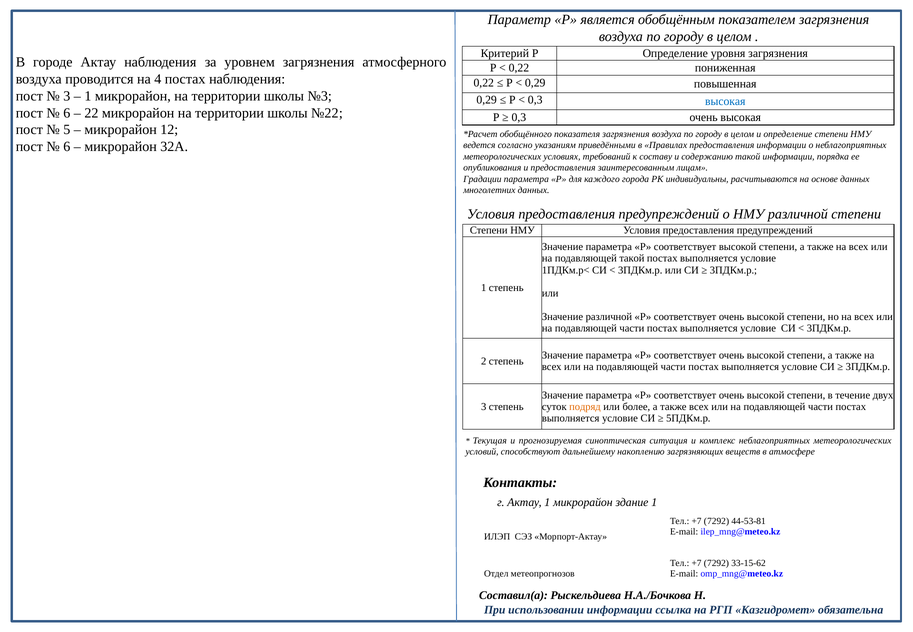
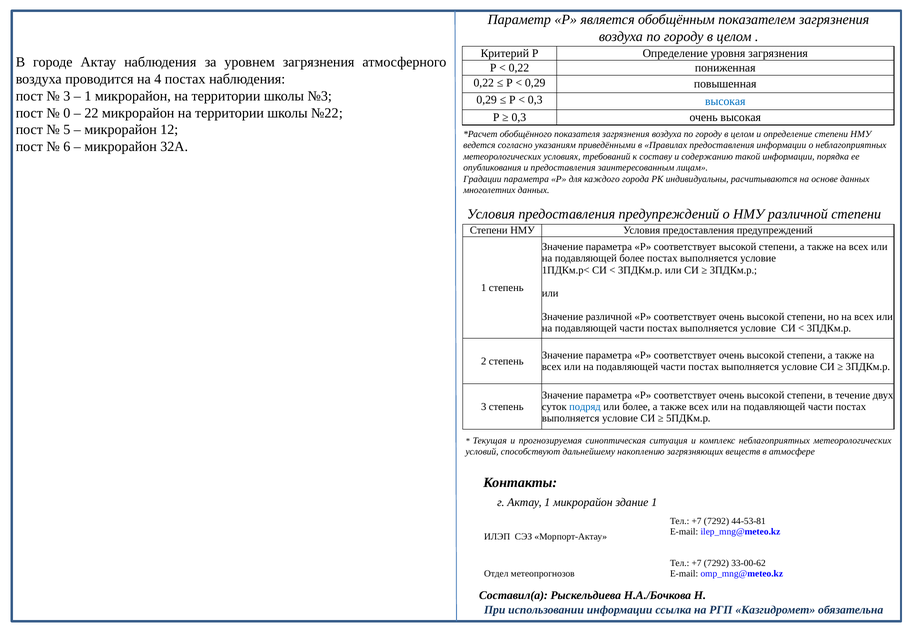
6 at (67, 113): 6 -> 0
подавляющей такой: такой -> более
подряд colour: orange -> blue
33-15-62: 33-15-62 -> 33-00-62
